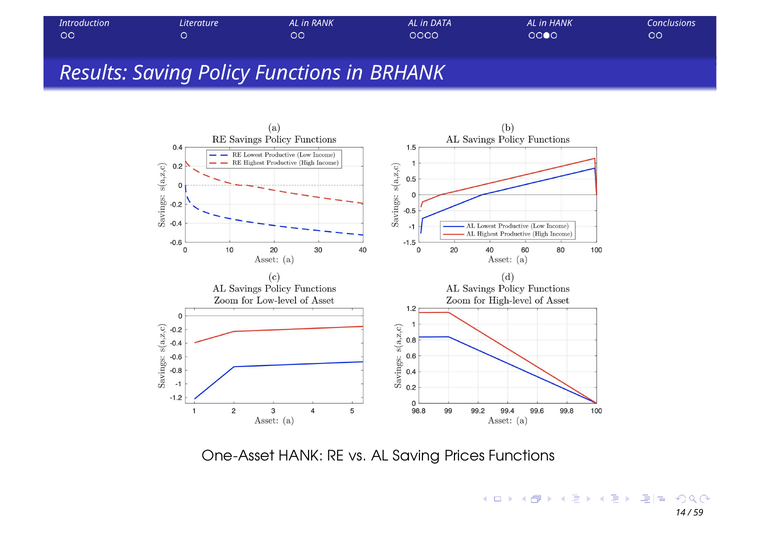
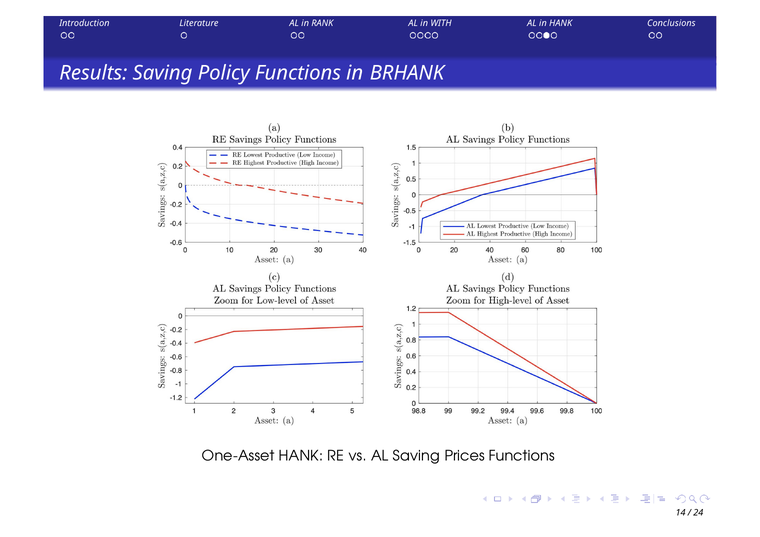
DATA: DATA -> WITH
59: 59 -> 24
